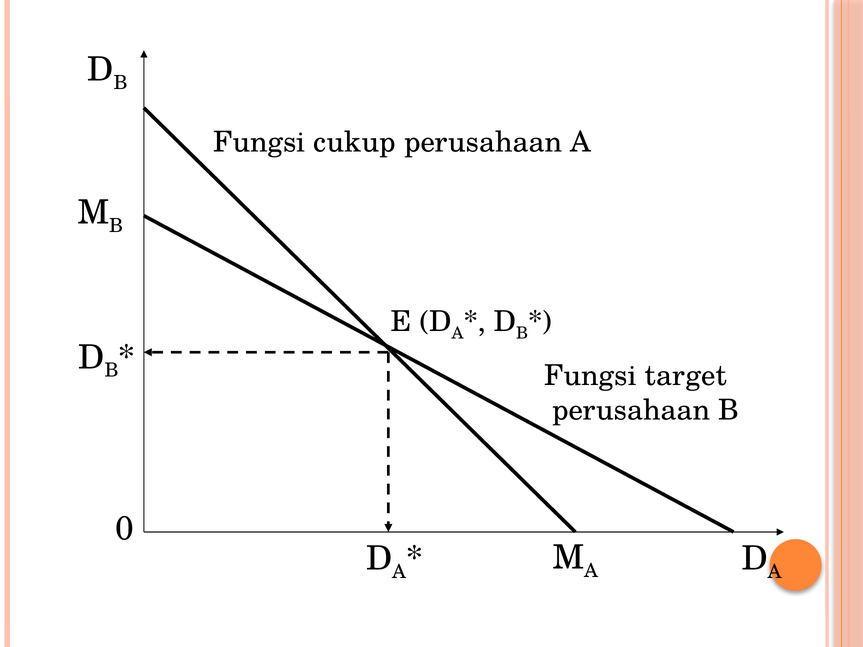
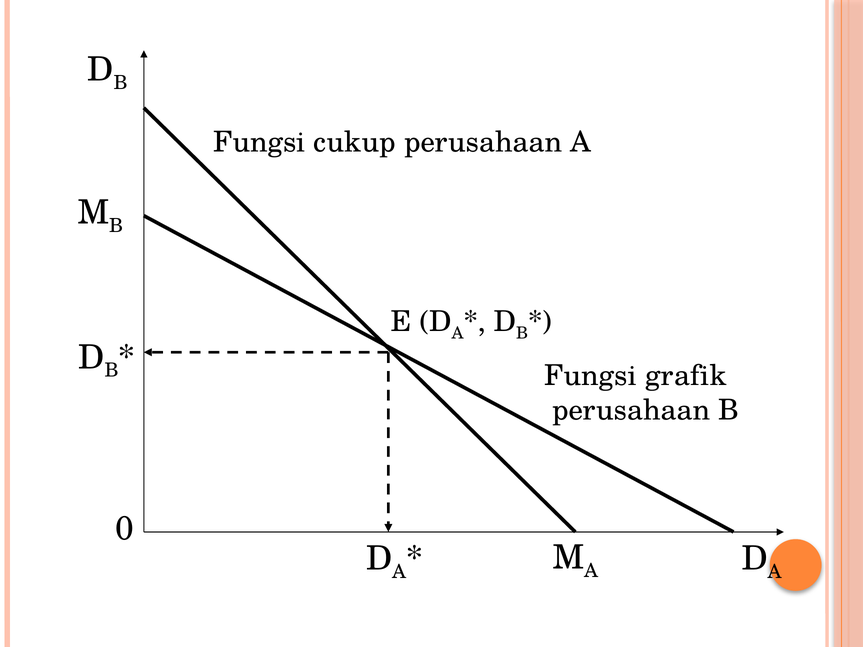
target: target -> grafik
